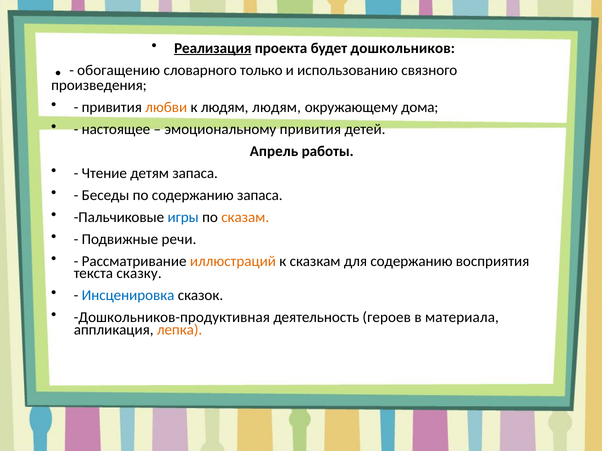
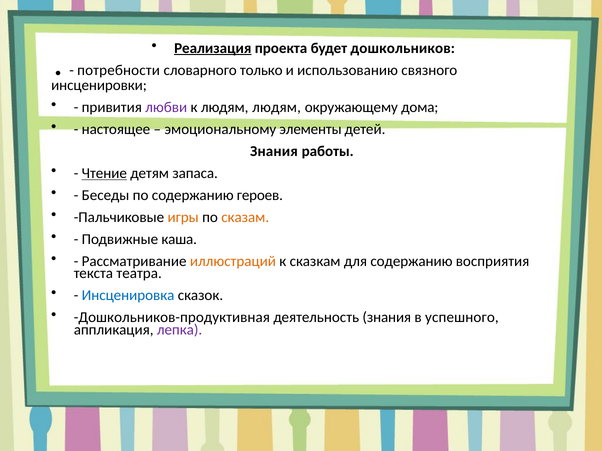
обогащению: обогащению -> потребности
произведения: произведения -> инсценировки
любви colour: orange -> purple
эмоциональному привития: привития -> элементы
Апрель at (274, 151): Апрель -> Знания
Чтение underline: none -> present
содержанию запаса: запаса -> героев
игры colour: blue -> orange
речи: речи -> каша
сказку: сказку -> театра
деятельность героев: героев -> знания
материала: материала -> успешного
лепка colour: orange -> purple
